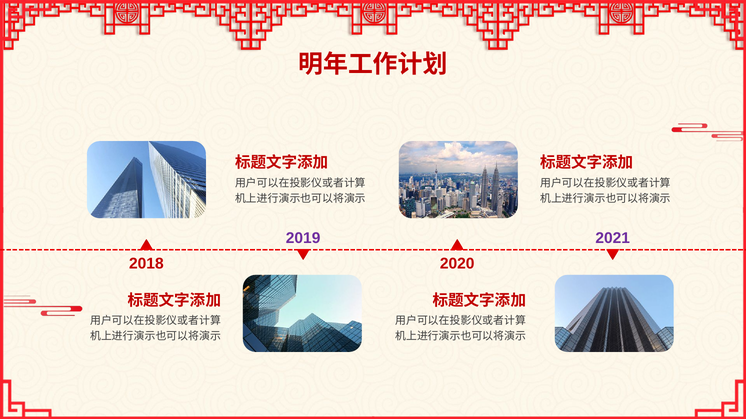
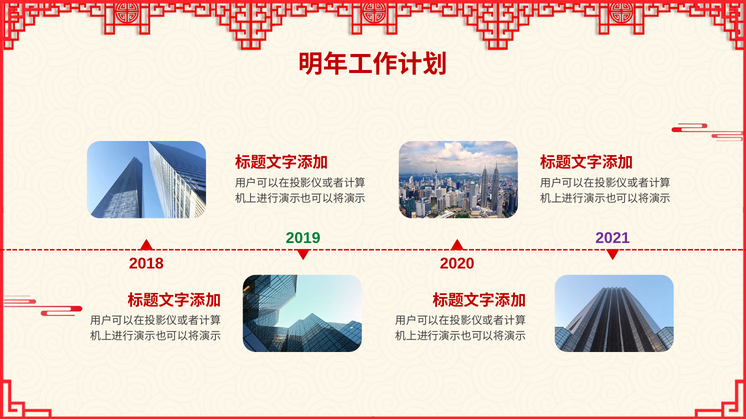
2019 colour: purple -> green
